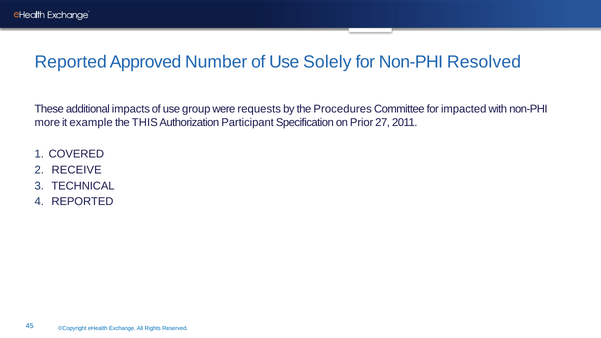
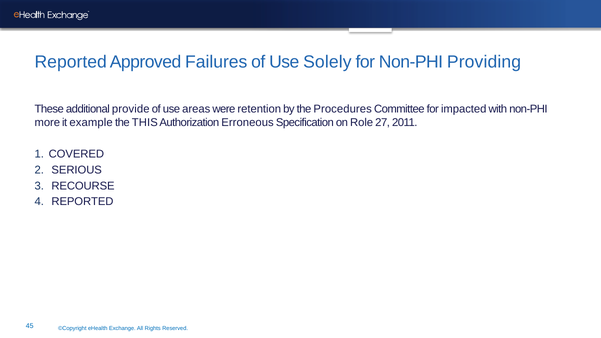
Number: Number -> Failures
Resolved: Resolved -> Providing
impacts: impacts -> provide
group: group -> areas
requests: requests -> retention
Participant: Participant -> Erroneous
Prior: Prior -> Role
RECEIVE: RECEIVE -> SERIOUS
TECHNICAL: TECHNICAL -> RECOURSE
